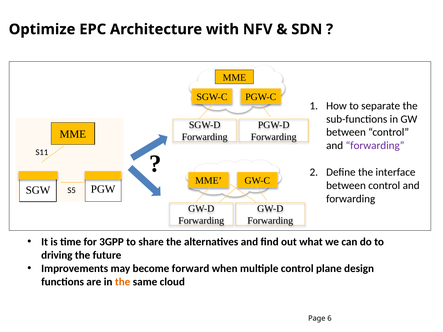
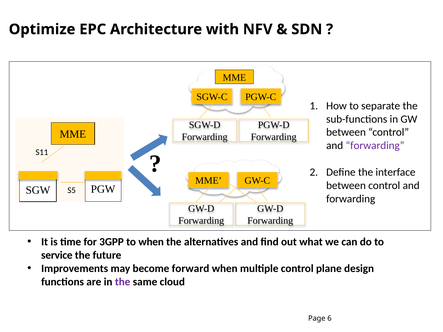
to share: share -> when
driving: driving -> service
the at (123, 282) colour: orange -> purple
